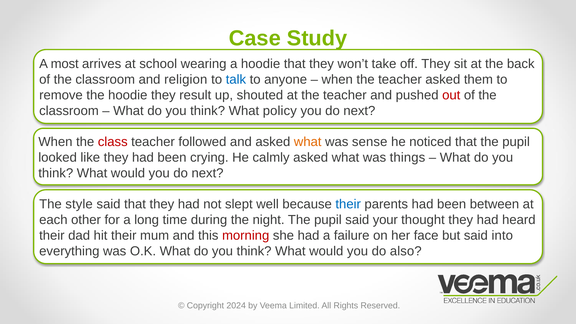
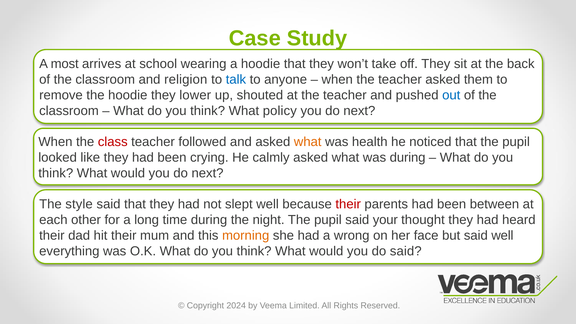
result: result -> lower
out colour: red -> blue
sense: sense -> health
was things: things -> during
their at (348, 204) colour: blue -> red
morning colour: red -> orange
failure: failure -> wrong
said into: into -> well
do also: also -> said
